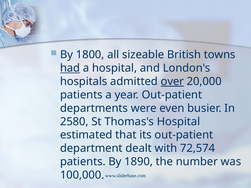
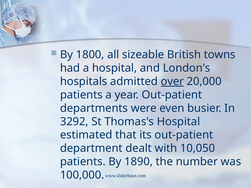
had underline: present -> none
2580: 2580 -> 3292
72,574: 72,574 -> 10,050
